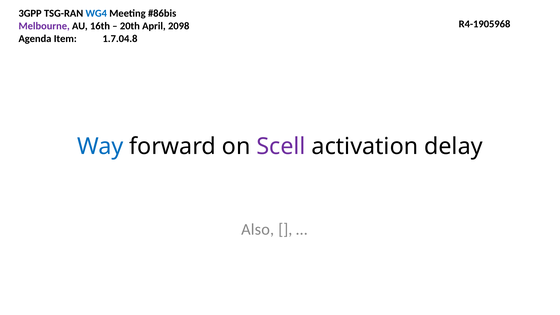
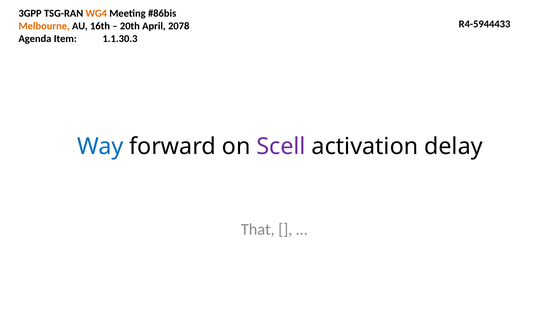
WG4 colour: blue -> orange
R4-1905968: R4-1905968 -> R4-5944433
Melbourne colour: purple -> orange
2098: 2098 -> 2078
1.7.04.8: 1.7.04.8 -> 1.1.30.3
Also: Also -> That
